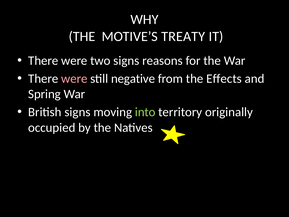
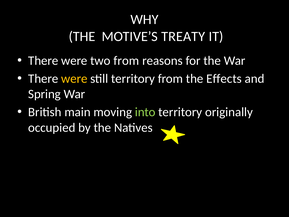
two signs: signs -> from
were at (74, 79) colour: pink -> yellow
still negative: negative -> territory
British signs: signs -> main
